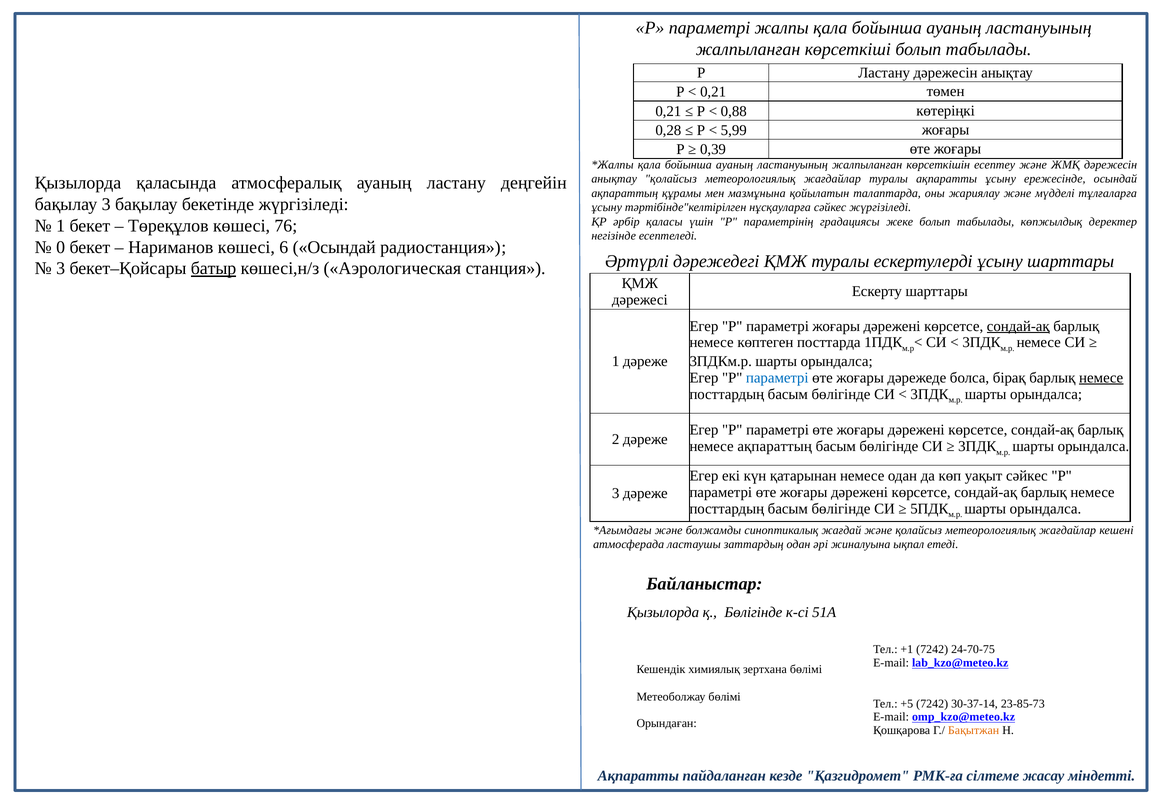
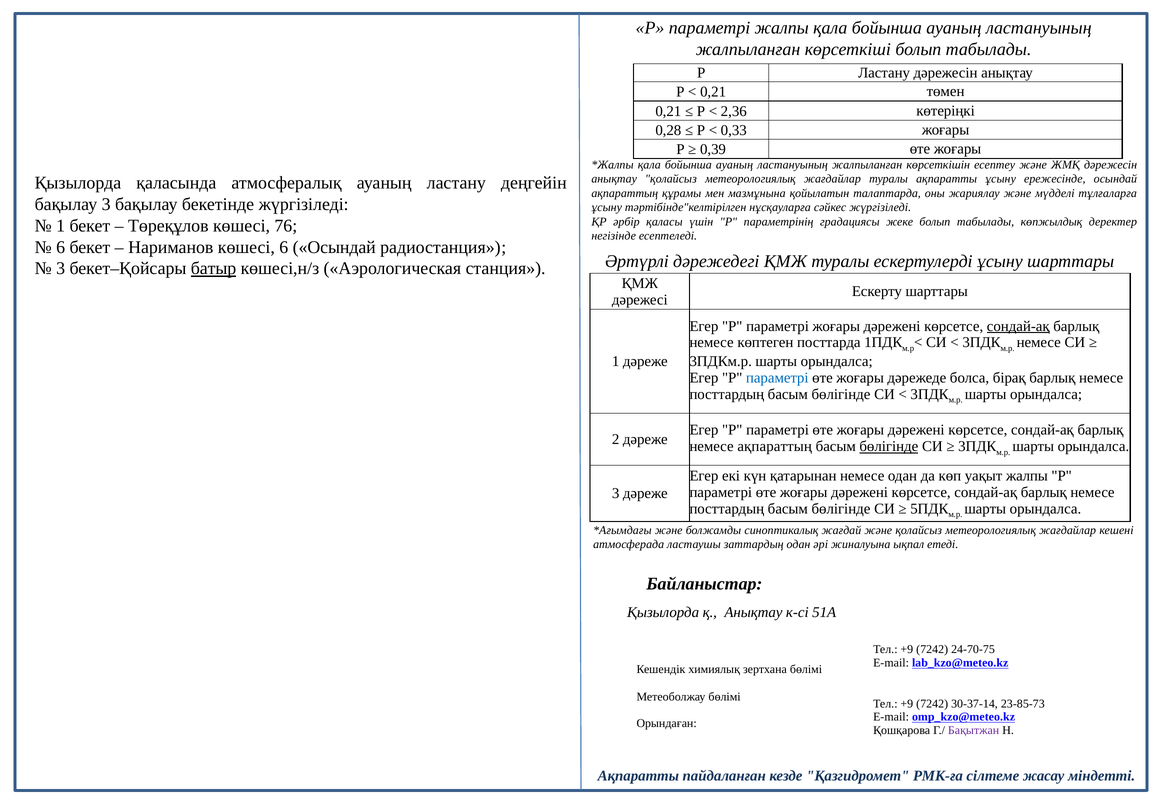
0,88: 0,88 -> 2,36
5,99: 5,99 -> 0,33
0 at (61, 247): 0 -> 6
немесе at (1101, 378) underline: present -> none
бөлігінде at (889, 447) underline: none -> present
уақыт сәйкес: сәйкес -> жалпы
қ Бөлігінде: Бөлігінде -> Анықтау
+1 at (907, 650): +1 -> +9
+5 at (907, 704): +5 -> +9
Бақытжан colour: orange -> purple
